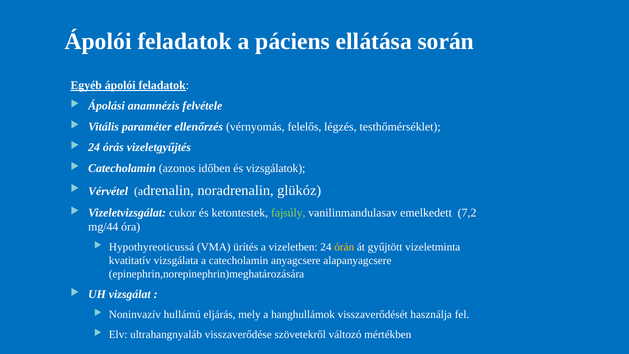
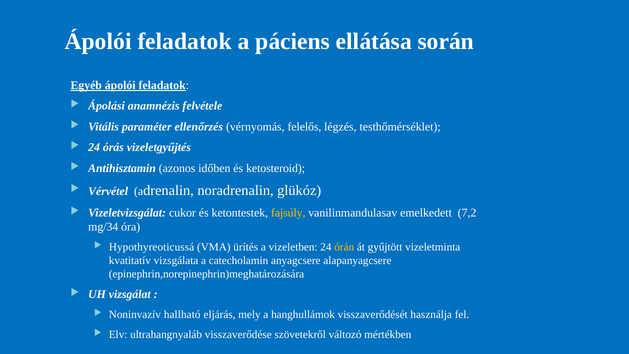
Catecholamin at (122, 168): Catecholamin -> Antihisztamin
vizsgálatok: vizsgálatok -> ketosteroid
fajsúly colour: light green -> yellow
mg/44: mg/44 -> mg/34
hullámú: hullámú -> hallható
